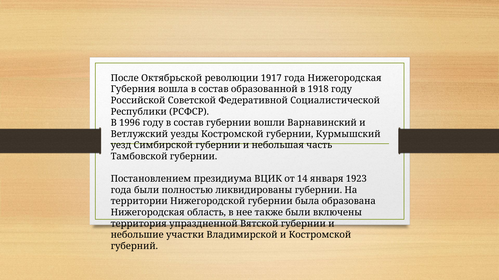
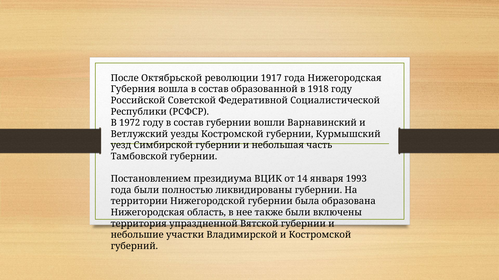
1996: 1996 -> 1972
1923: 1923 -> 1993
